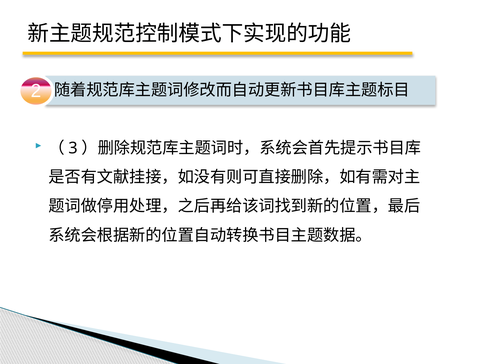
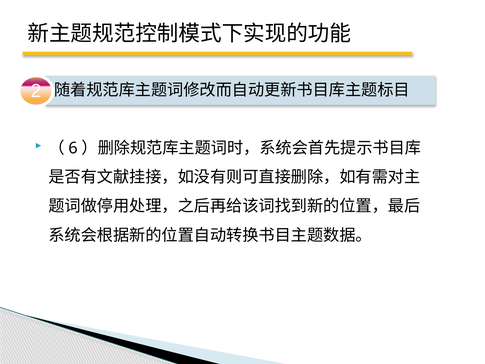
3: 3 -> 6
